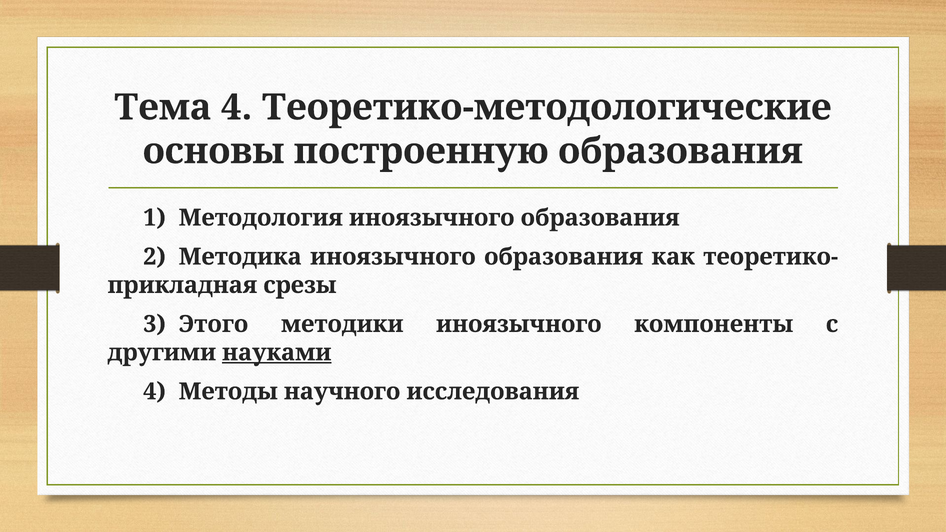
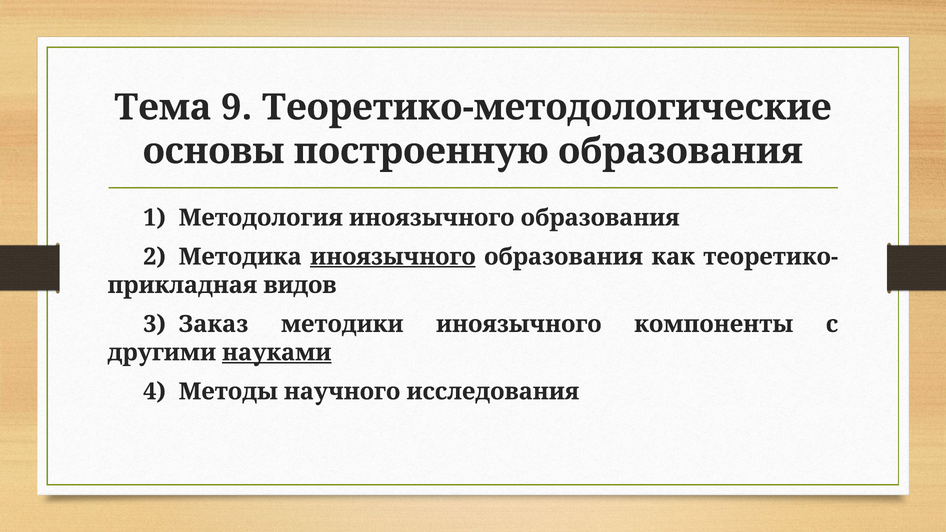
Тема 4: 4 -> 9
иноязычного at (393, 257) underline: none -> present
срезы: срезы -> видов
Этого: Этого -> Заказ
